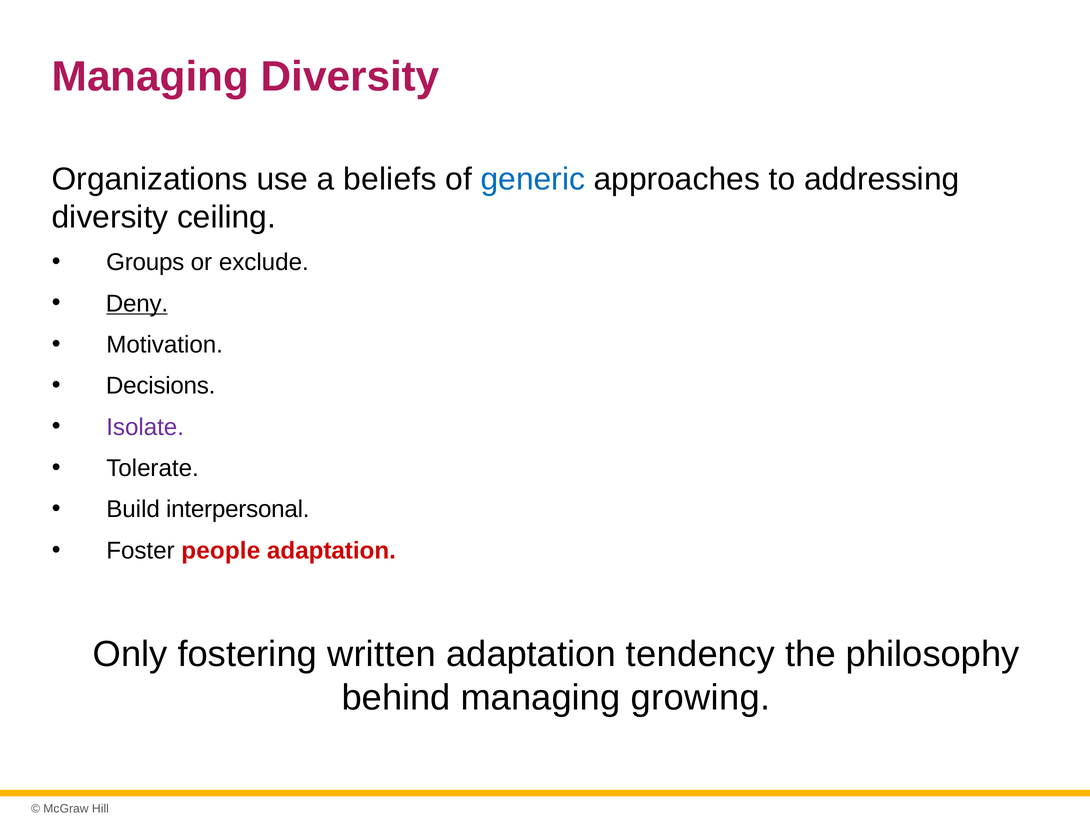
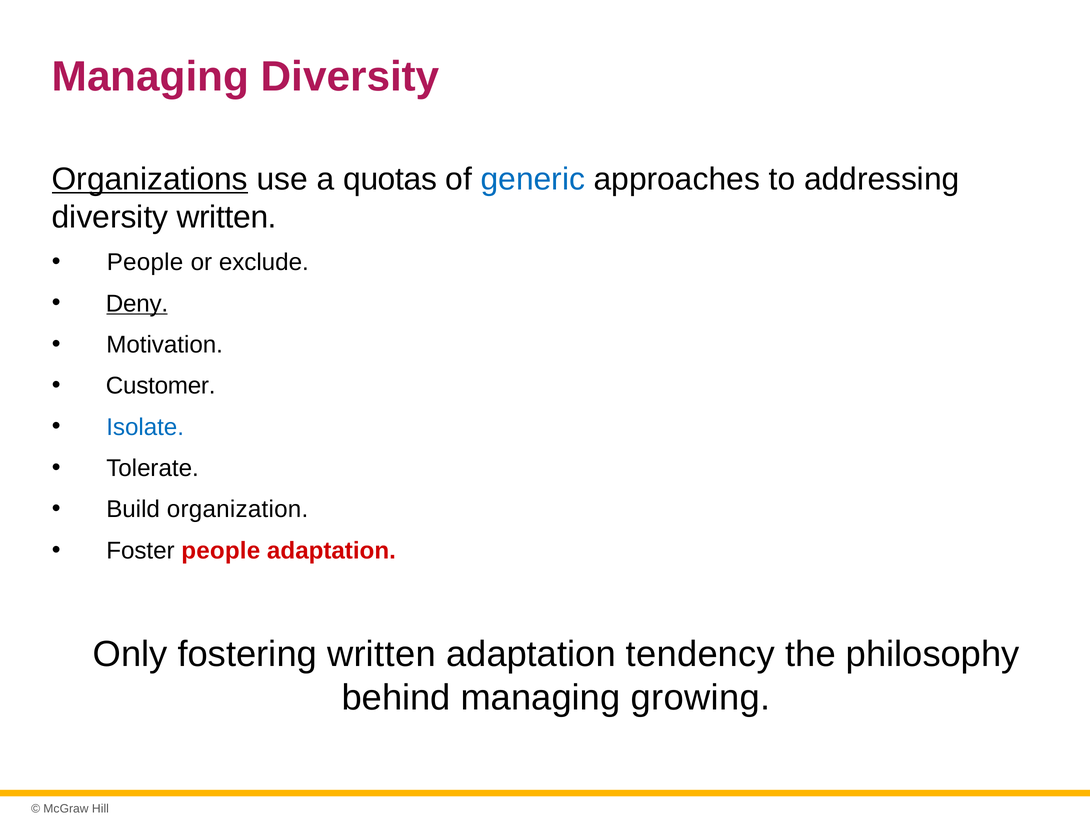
Organizations underline: none -> present
beliefs: beliefs -> quotas
diversity ceiling: ceiling -> written
Groups at (145, 262): Groups -> People
Decisions: Decisions -> Customer
Isolate colour: purple -> blue
interpersonal: interpersonal -> organization
